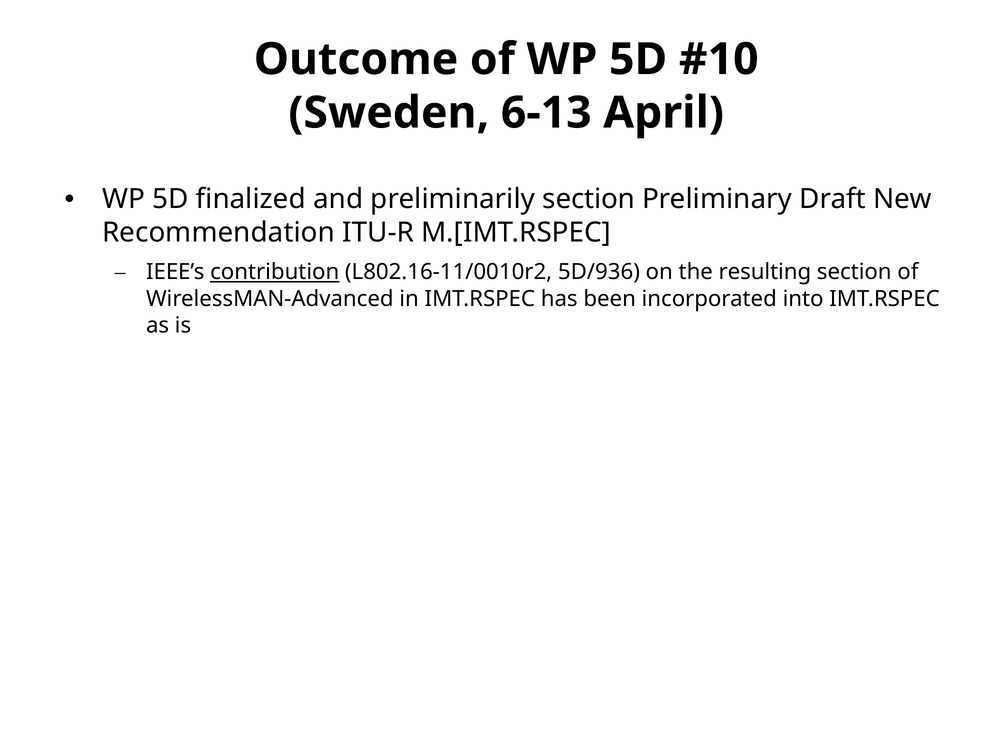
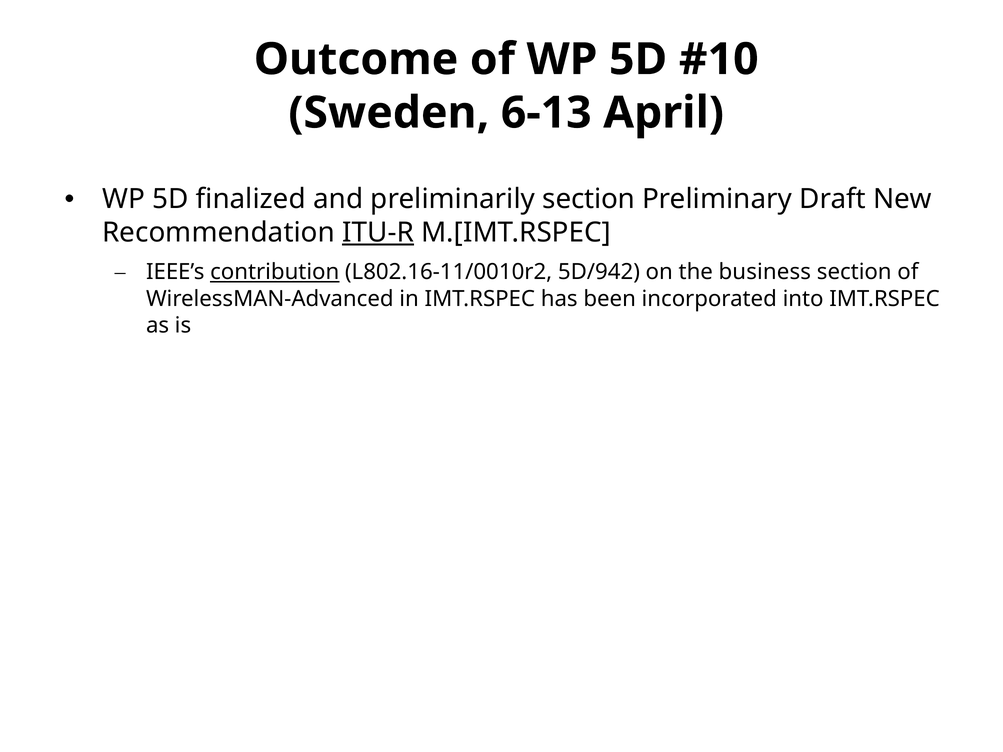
ITU-R underline: none -> present
5D/936: 5D/936 -> 5D/942
resulting: resulting -> business
